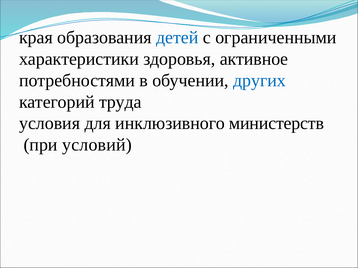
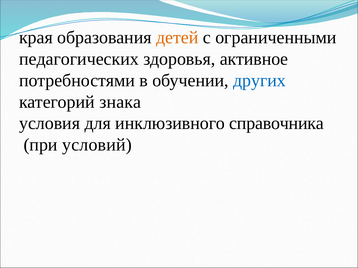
детей colour: blue -> orange
характеристики: характеристики -> педагогических
труда: труда -> знака
министерств: министерств -> справочника
